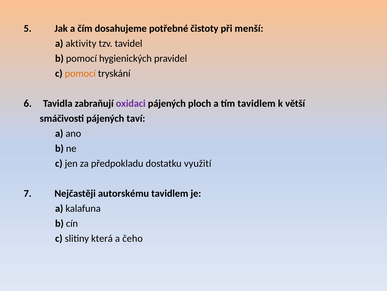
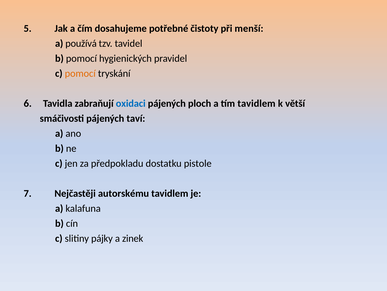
aktivity: aktivity -> používá
oxidaci colour: purple -> blue
využití: využití -> pistole
která: která -> pájky
čeho: čeho -> zinek
